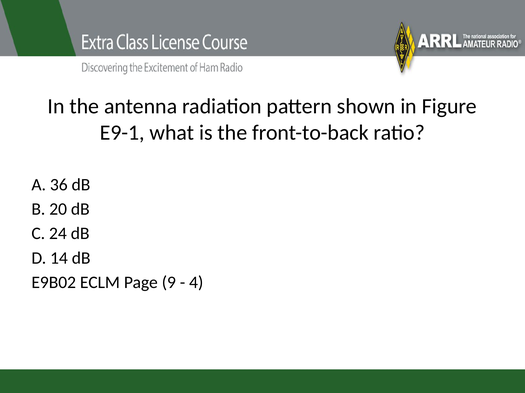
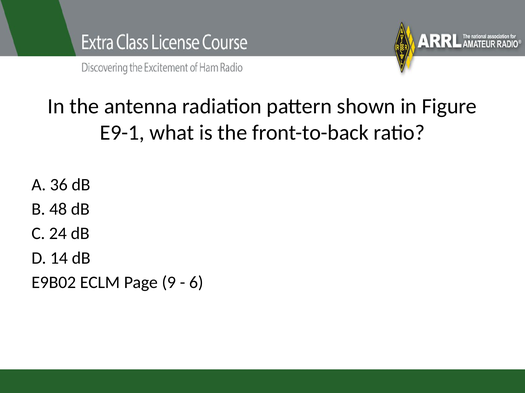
20: 20 -> 48
4: 4 -> 6
